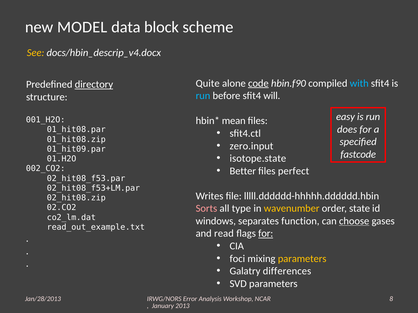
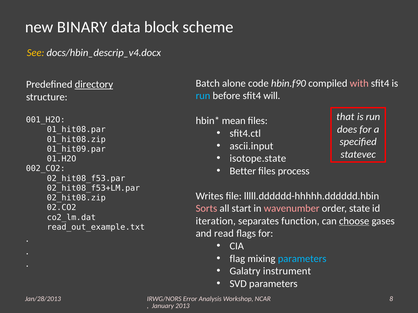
MODEL: MODEL -> BINARY
Quite: Quite -> Batch
code underline: present -> none
with colour: light blue -> pink
easy: easy -> that
zero.input: zero.input -> ascii.input
fastcode: fastcode -> statevec
perfect: perfect -> process
type: type -> start
wavenumber colour: yellow -> pink
windows: windows -> iteration
for at (266, 234) underline: present -> none
foci: foci -> flag
parameters at (302, 259) colour: yellow -> light blue
differences: differences -> instrument
